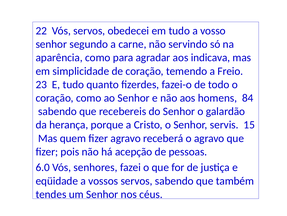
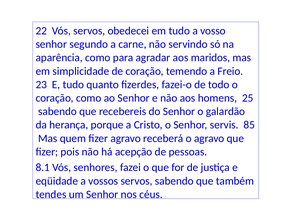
indicava: indicava -> maridos
84: 84 -> 25
15: 15 -> 85
6.0: 6.0 -> 8.1
